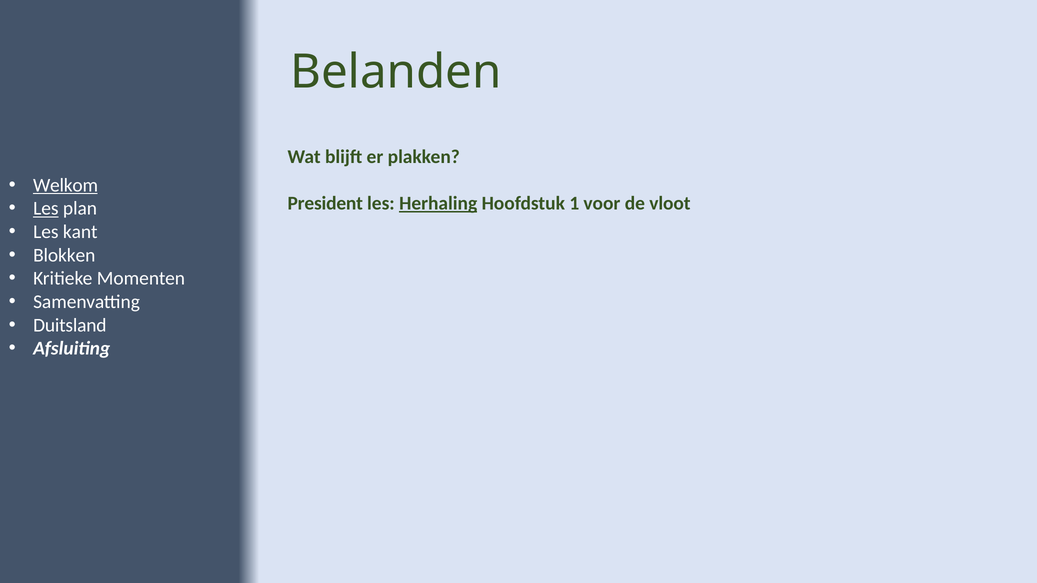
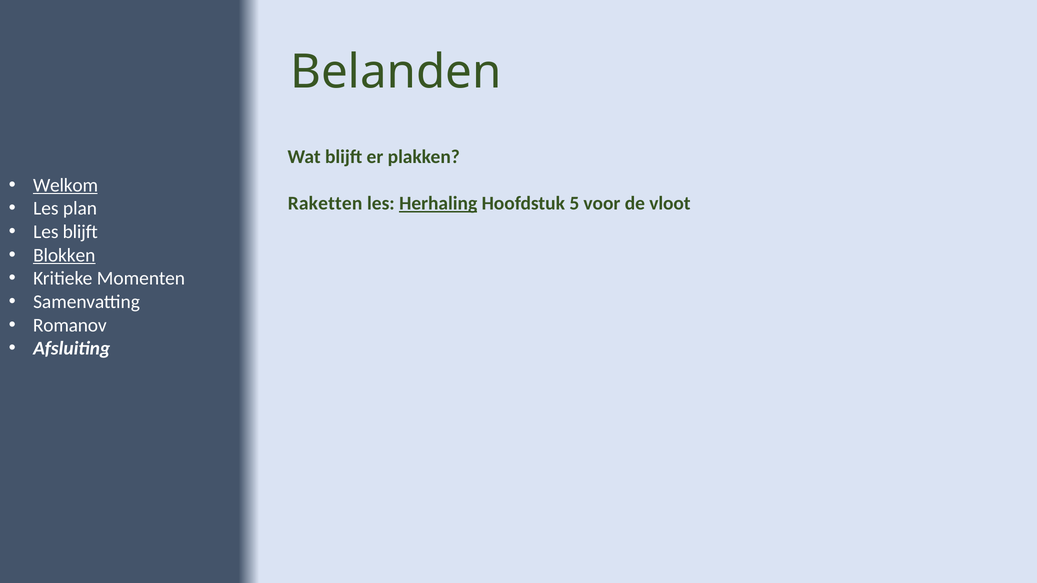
President: President -> Raketten
1: 1 -> 5
Les at (46, 209) underline: present -> none
Les kant: kant -> blijft
Blokken underline: none -> present
Duitsland: Duitsland -> Romanov
